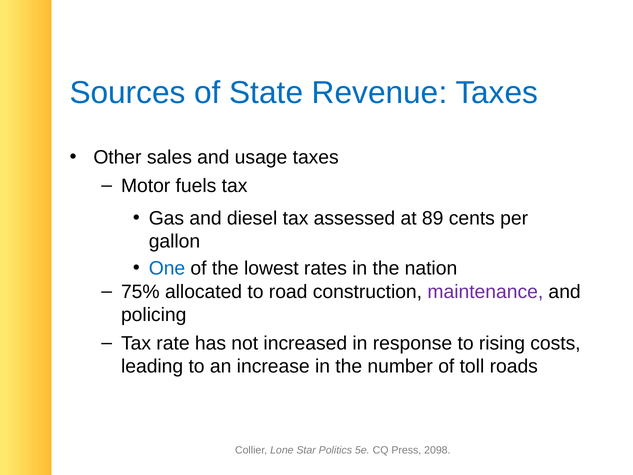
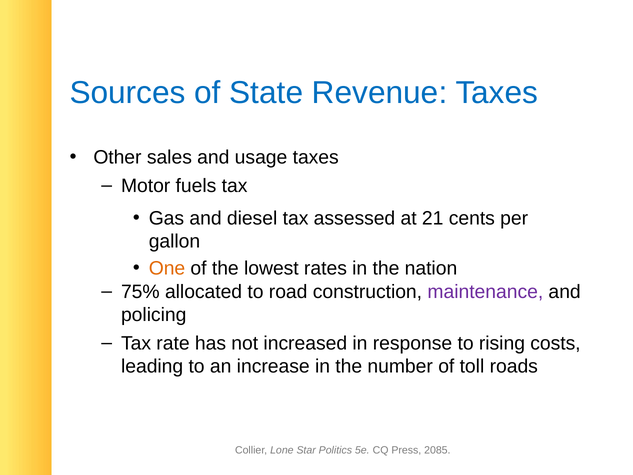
89: 89 -> 21
One colour: blue -> orange
2098: 2098 -> 2085
